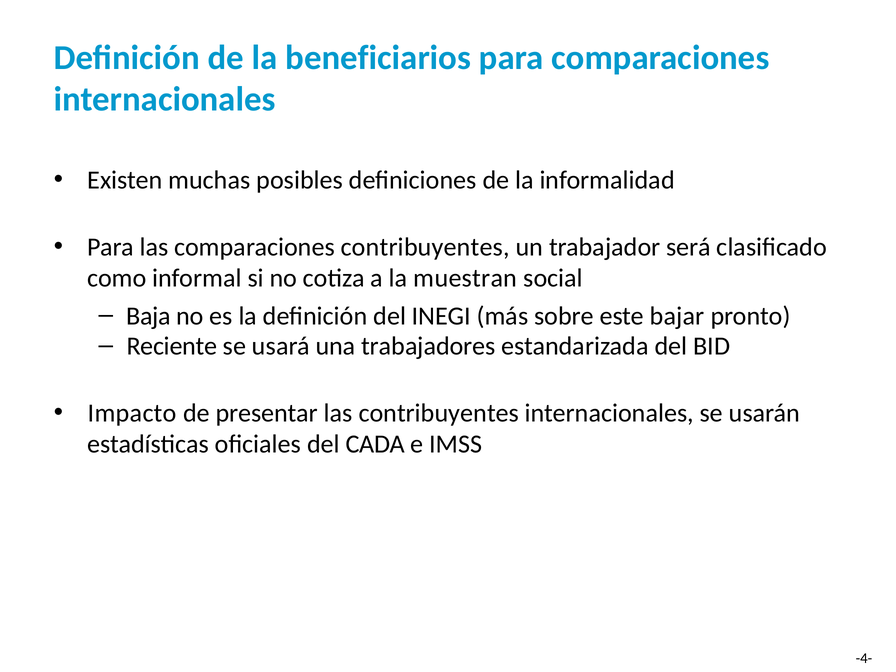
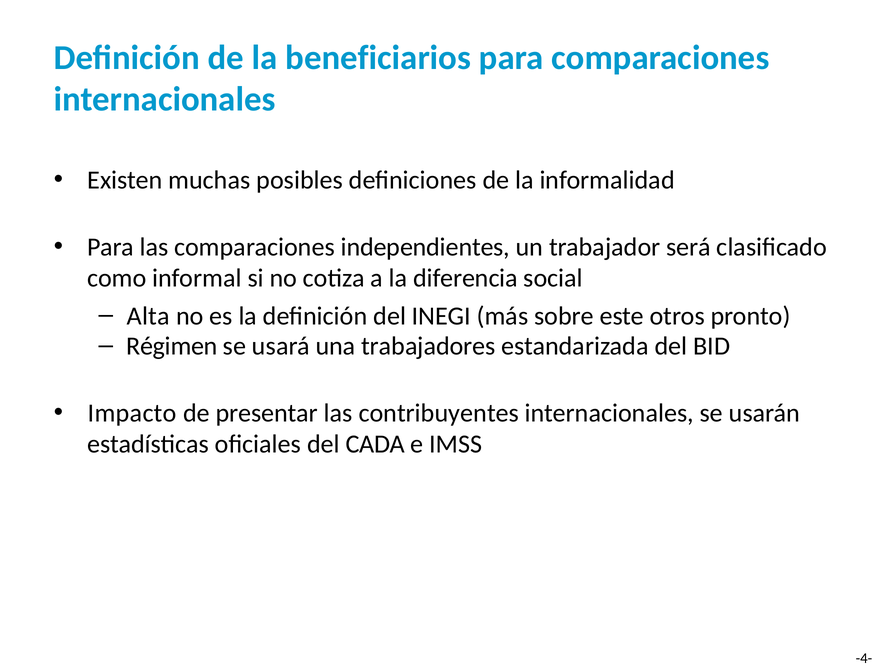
comparaciones contribuyentes: contribuyentes -> independientes
muestran: muestran -> diferencia
Baja: Baja -> Alta
bajar: bajar -> otros
Reciente: Reciente -> Régimen
